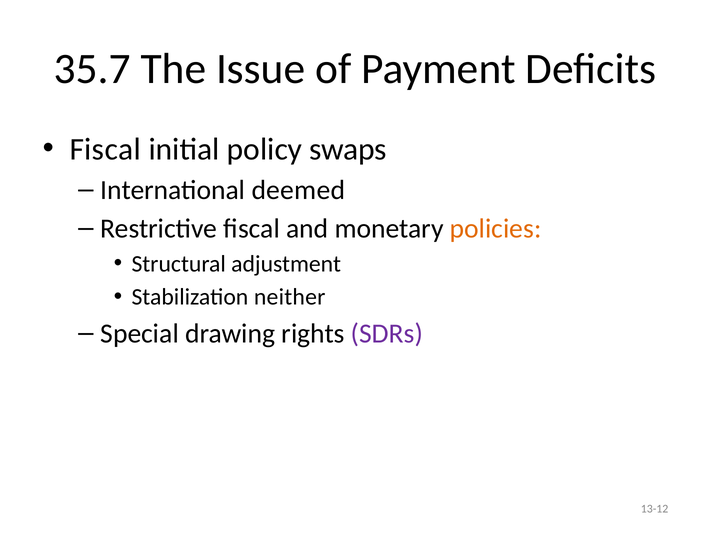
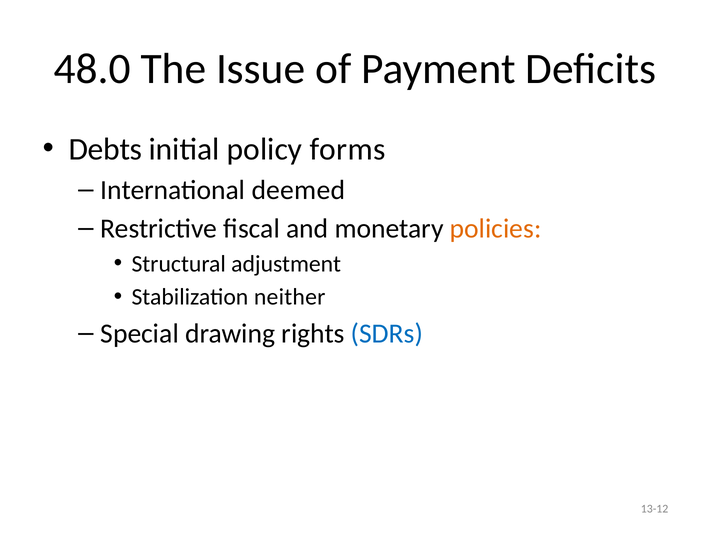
35.7: 35.7 -> 48.0
Fiscal at (105, 149): Fiscal -> Debts
swaps: swaps -> forms
SDRs colour: purple -> blue
